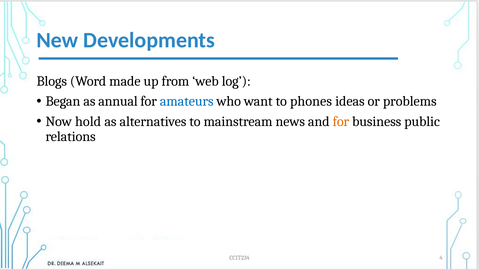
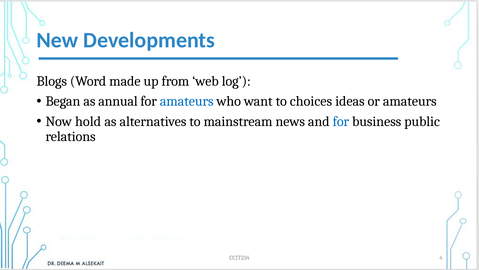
phones: phones -> choices
or problems: problems -> amateurs
for at (341, 121) colour: orange -> blue
